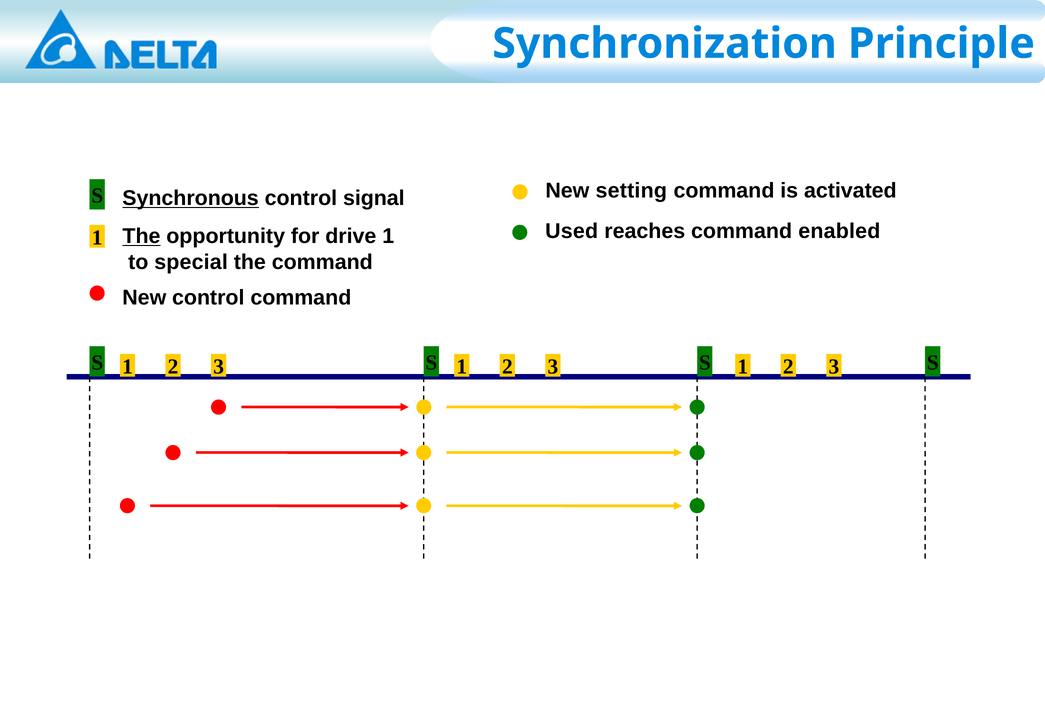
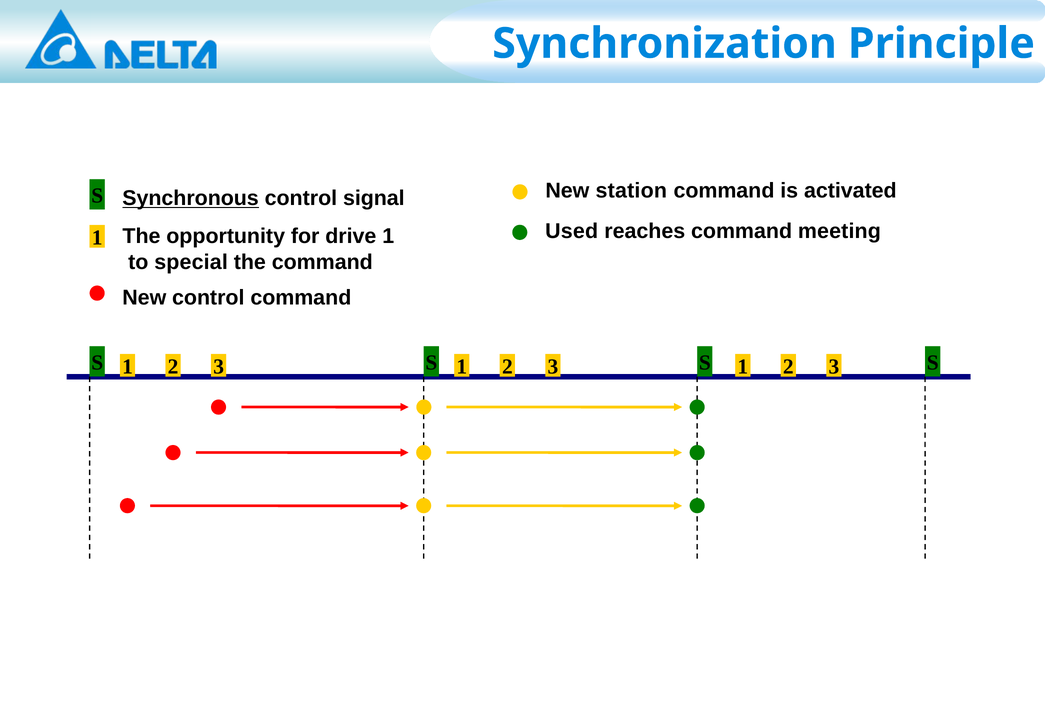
setting: setting -> station
enabled: enabled -> meeting
The at (141, 236) underline: present -> none
